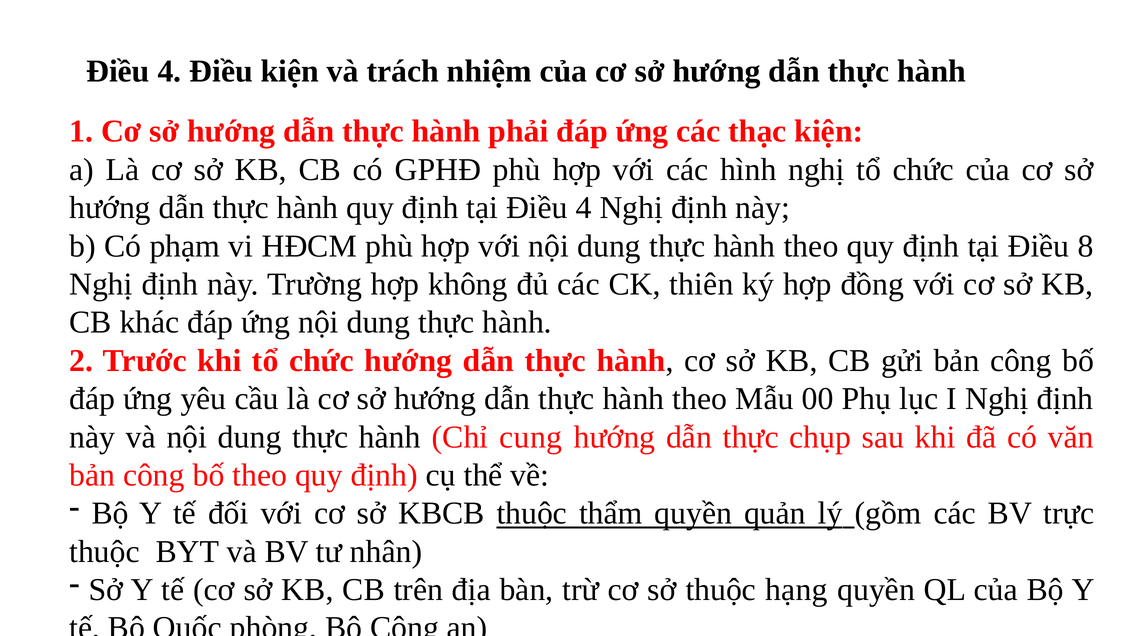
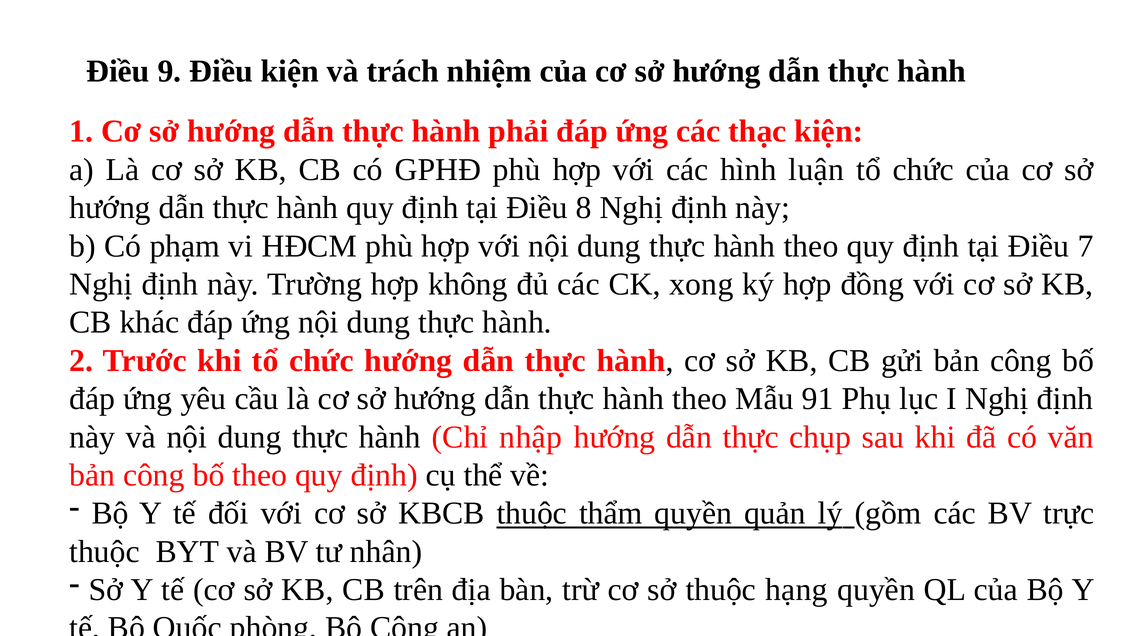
4 at (170, 71): 4 -> 9
hình nghị: nghị -> luận
tại Điều 4: 4 -> 8
8: 8 -> 7
thiên: thiên -> xong
00: 00 -> 91
cung: cung -> nhập
